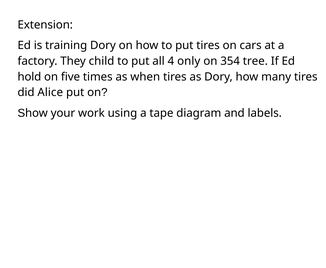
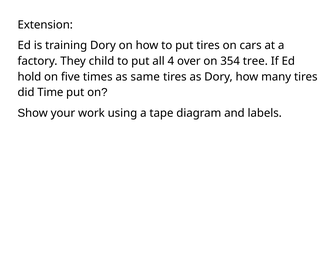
only: only -> over
when: when -> same
Alice: Alice -> Time
